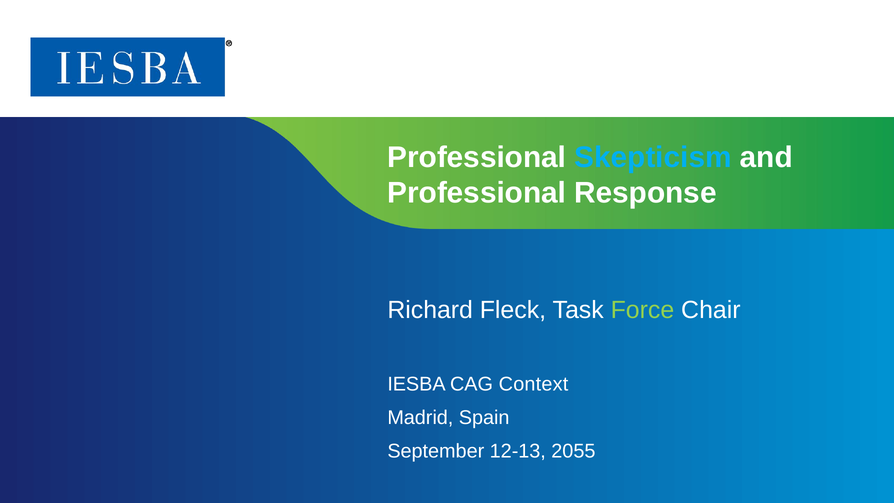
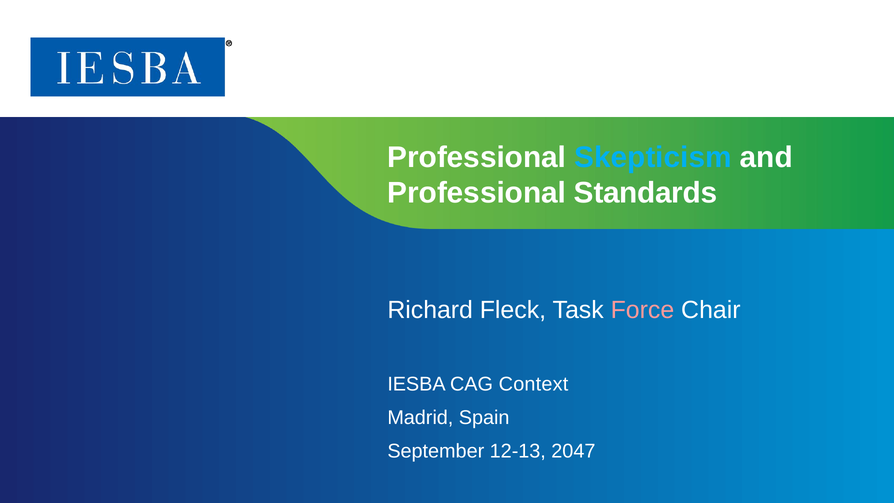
Response: Response -> Standards
Force colour: light green -> pink
2055: 2055 -> 2047
